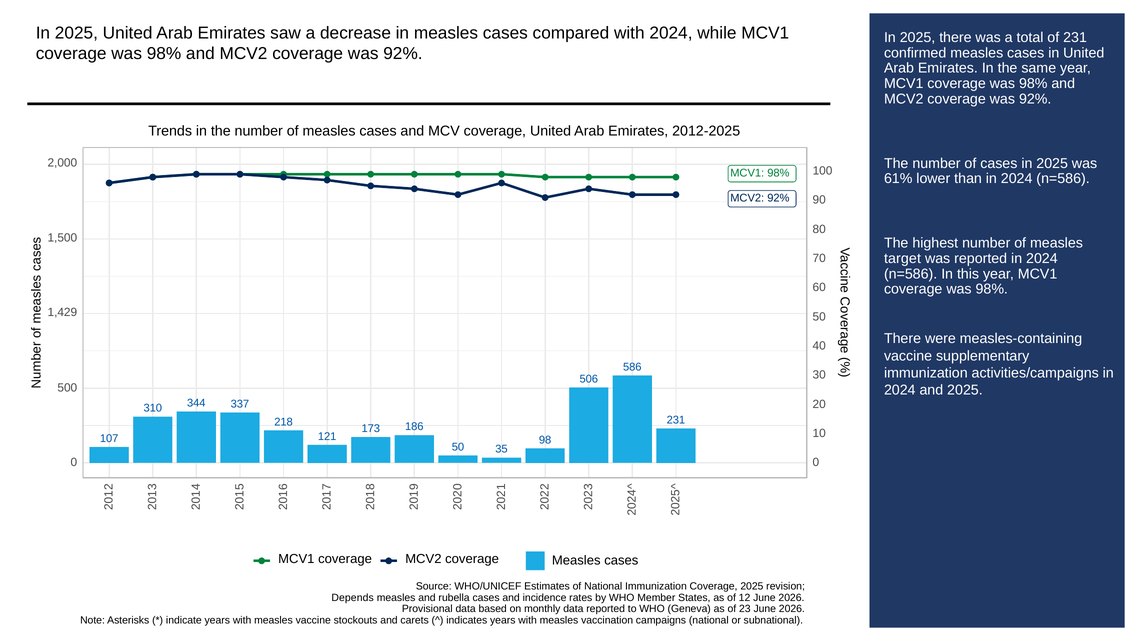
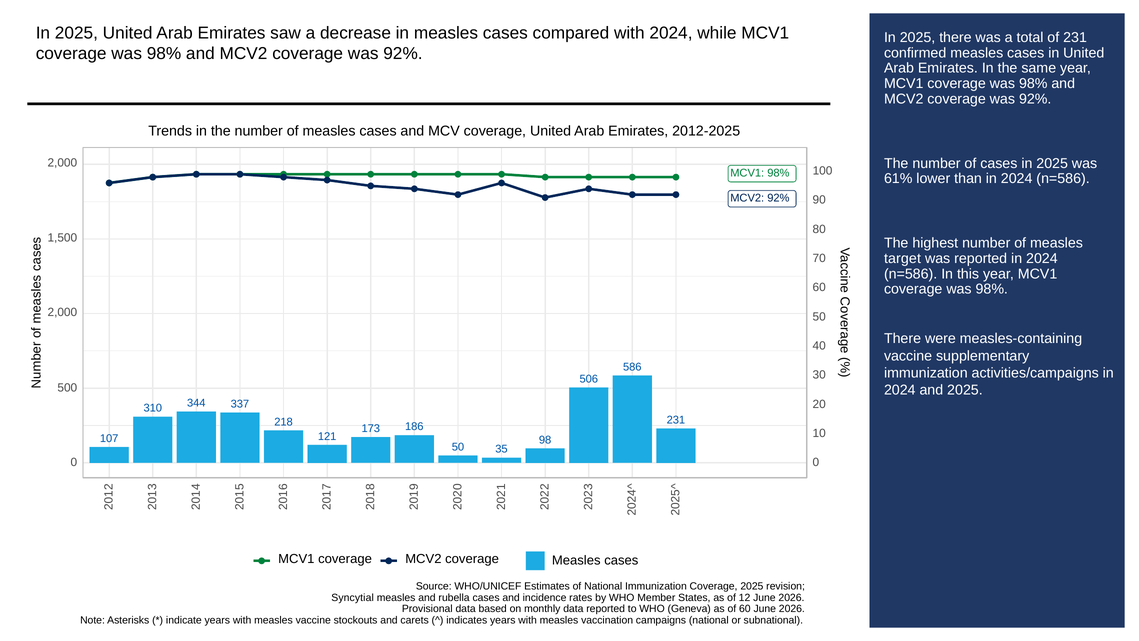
1,429 at (62, 312): 1,429 -> 2,000
Depends: Depends -> Syncytial
of 23: 23 -> 60
